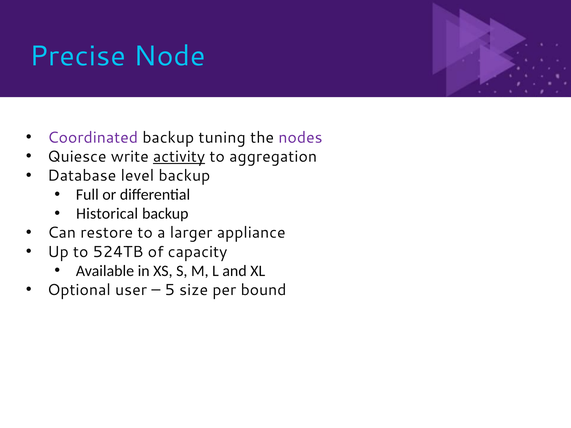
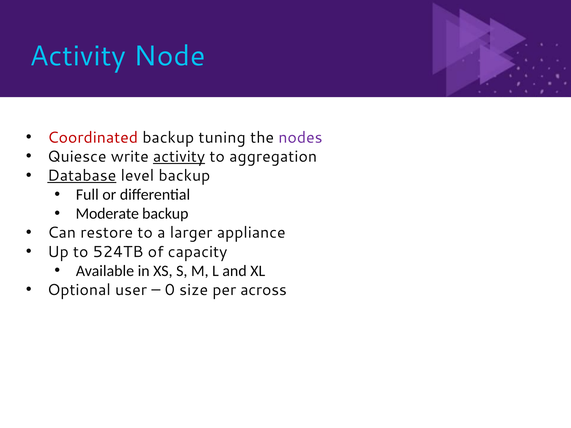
Precise at (78, 56): Precise -> Activity
Coordinated colour: purple -> red
Database underline: none -> present
Historical: Historical -> Moderate
5: 5 -> 0
bound: bound -> across
